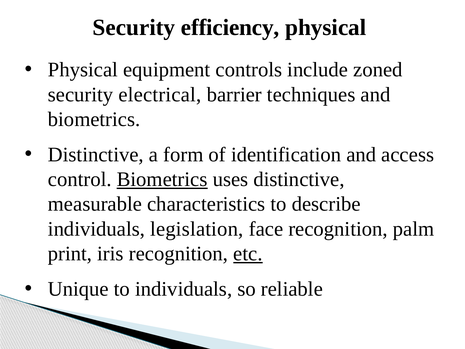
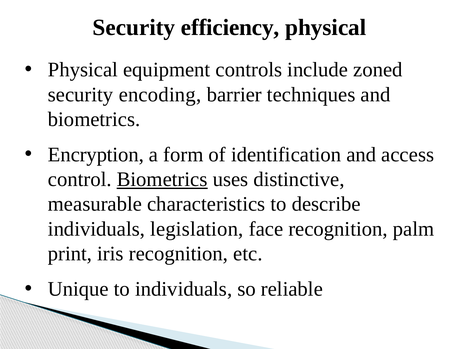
electrical: electrical -> encoding
Distinctive at (96, 154): Distinctive -> Encryption
etc underline: present -> none
